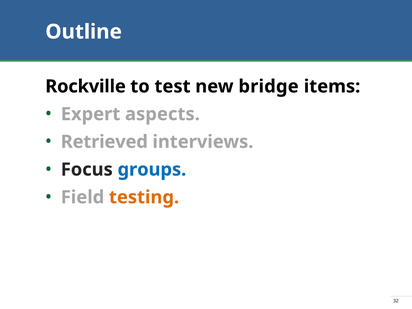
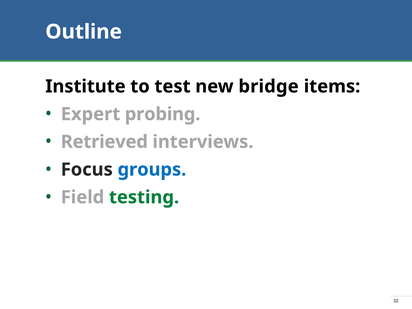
Rockville: Rockville -> Institute
aspects: aspects -> probing
testing colour: orange -> green
